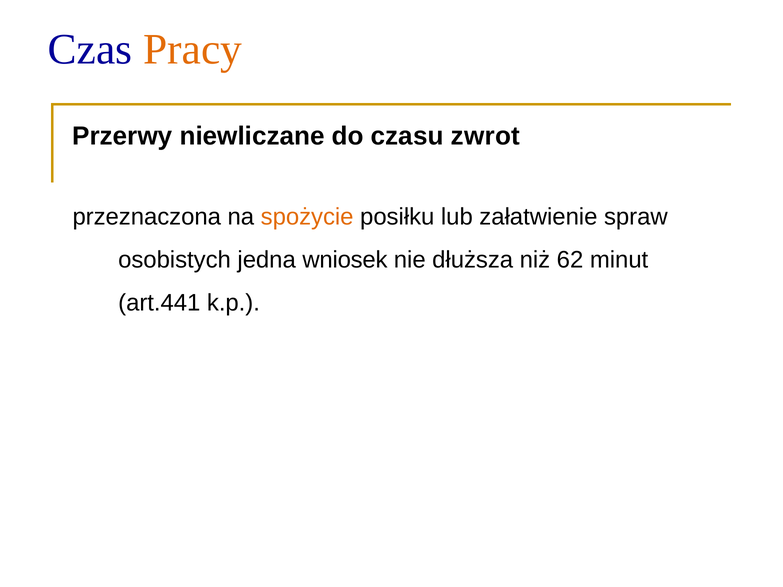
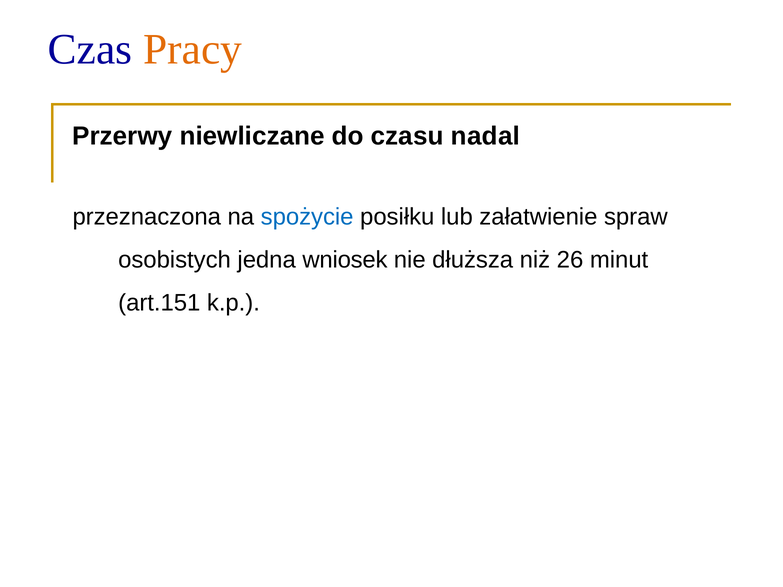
zwrot: zwrot -> nadal
spożycie colour: orange -> blue
62: 62 -> 26
art.441: art.441 -> art.151
